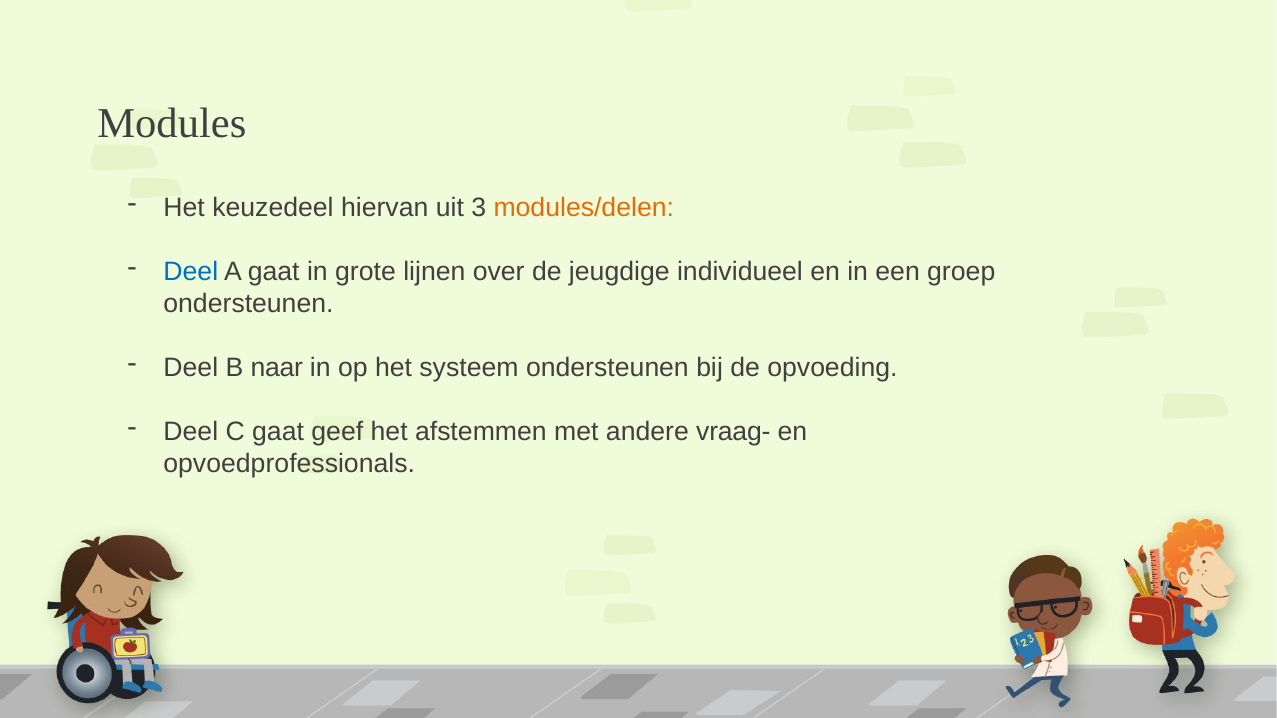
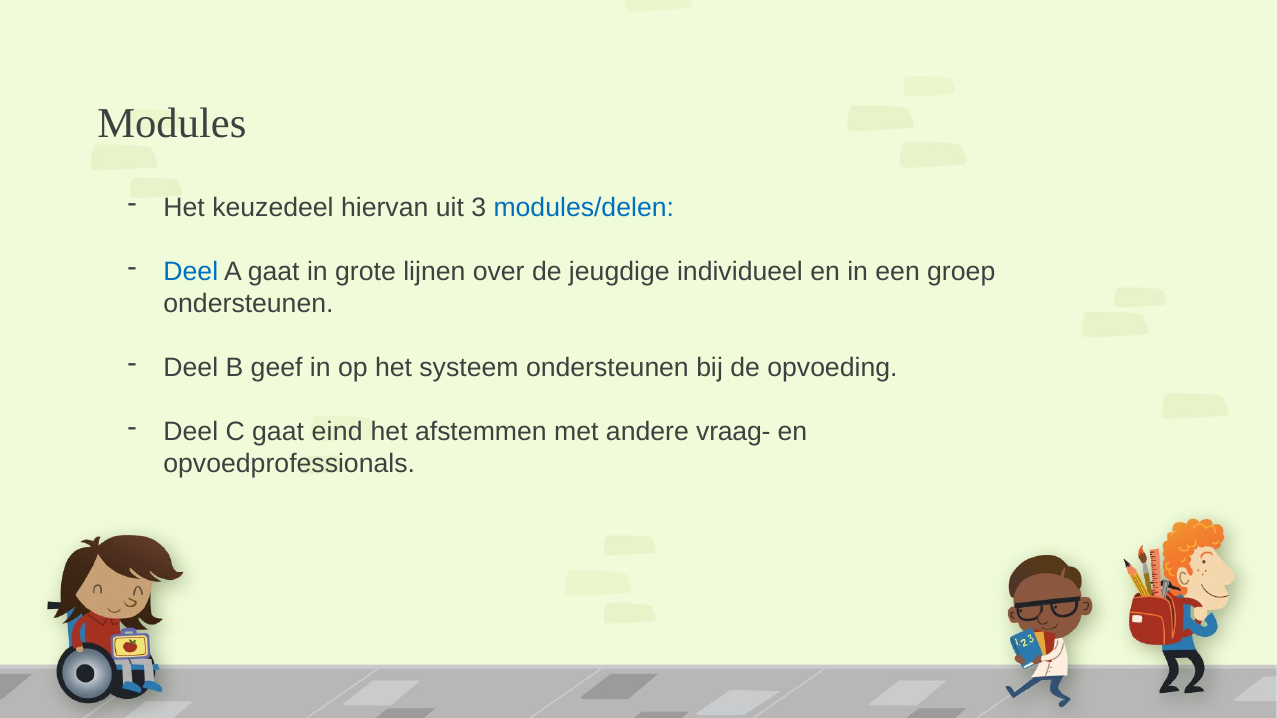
modules/delen colour: orange -> blue
naar: naar -> geef
geef: geef -> eind
